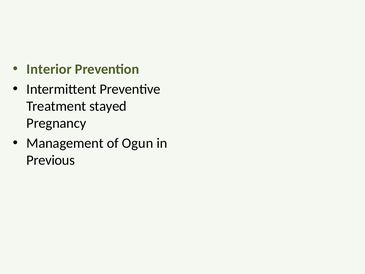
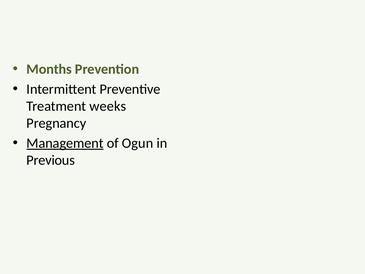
Interior: Interior -> Months
stayed: stayed -> weeks
Management underline: none -> present
